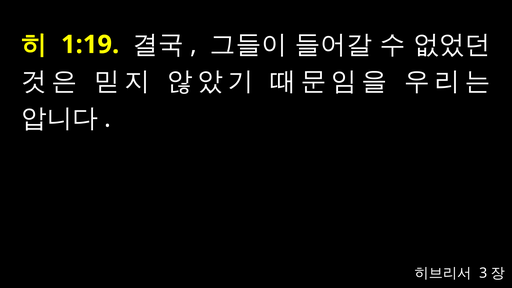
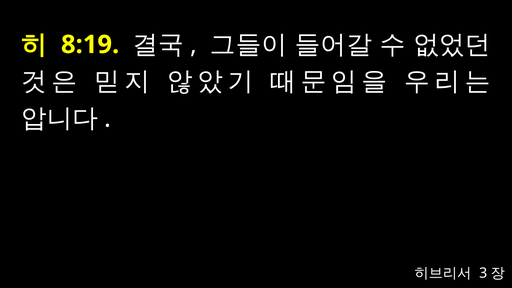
1:19: 1:19 -> 8:19
